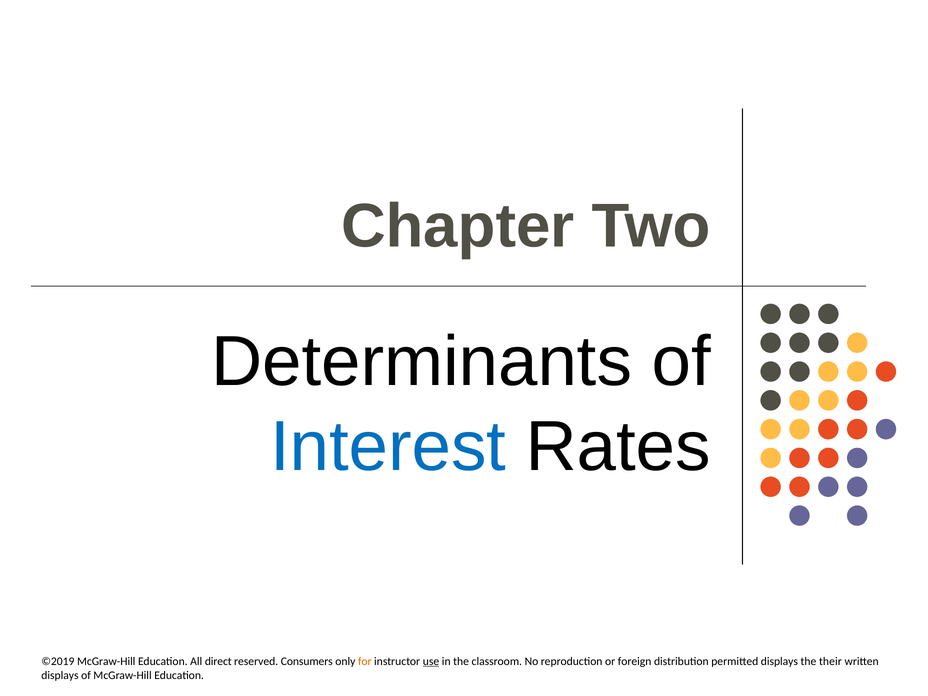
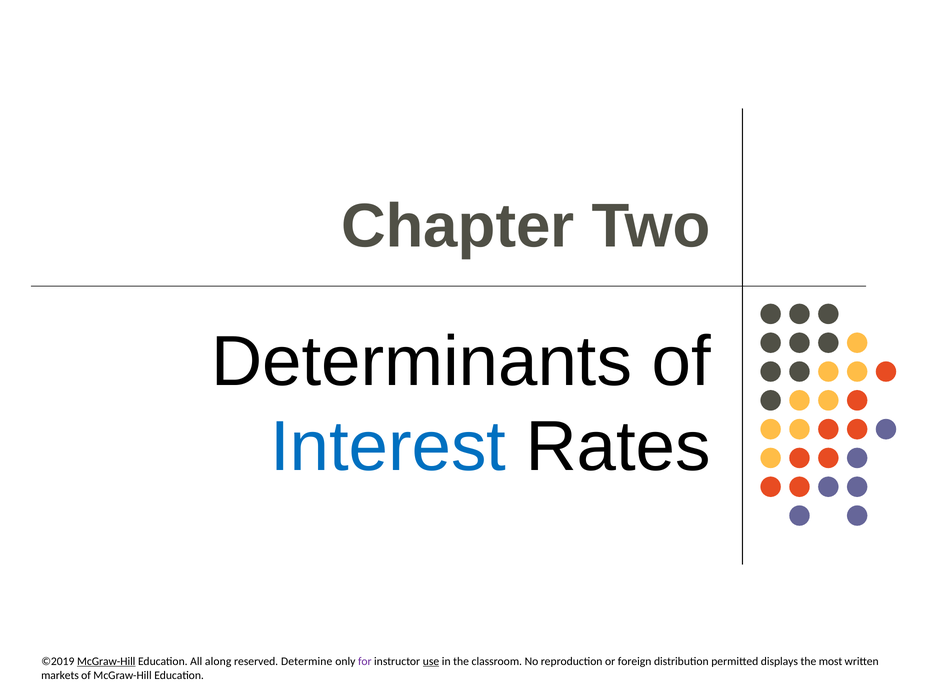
McGraw-Hill at (106, 661) underline: none -> present
direct: direct -> along
Consumers: Consumers -> Determine
for colour: orange -> purple
their: their -> most
displays at (60, 675): displays -> markets
